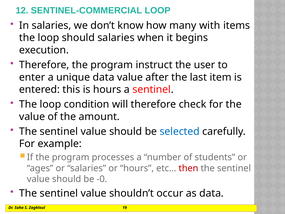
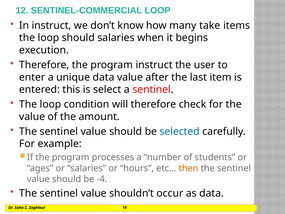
In salaries: salaries -> instruct
with: with -> take
is hours: hours -> select
then colour: red -> orange
-0: -0 -> -4
